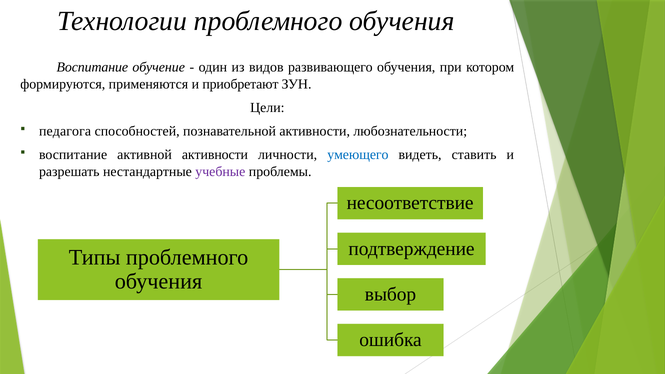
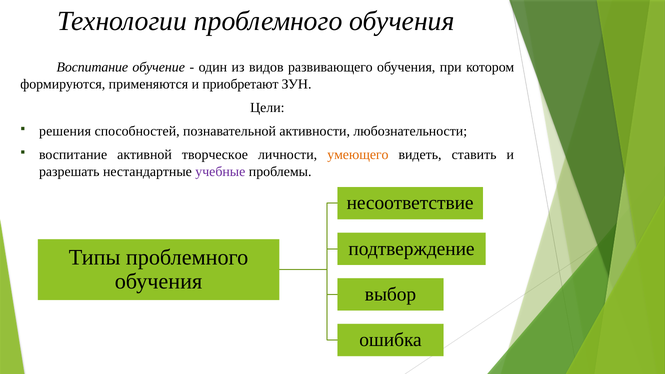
педагога: педагога -> решения
активной активности: активности -> творческое
умеющего colour: blue -> orange
